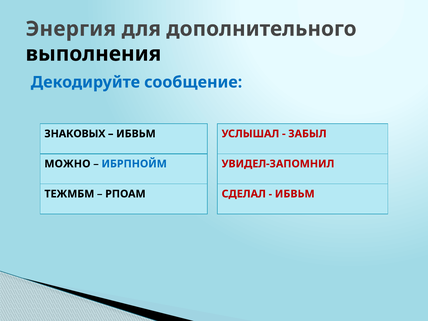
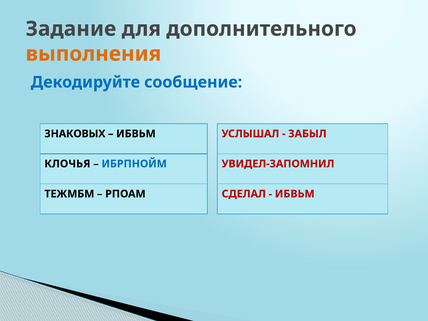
Энергия: Энергия -> Задание
выполнения colour: black -> orange
МОЖНО: МОЖНО -> КЛОЧЬЯ
